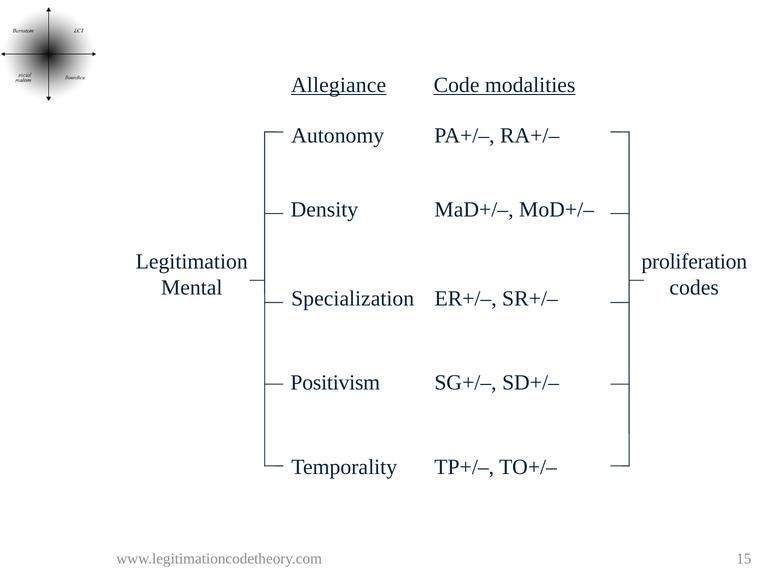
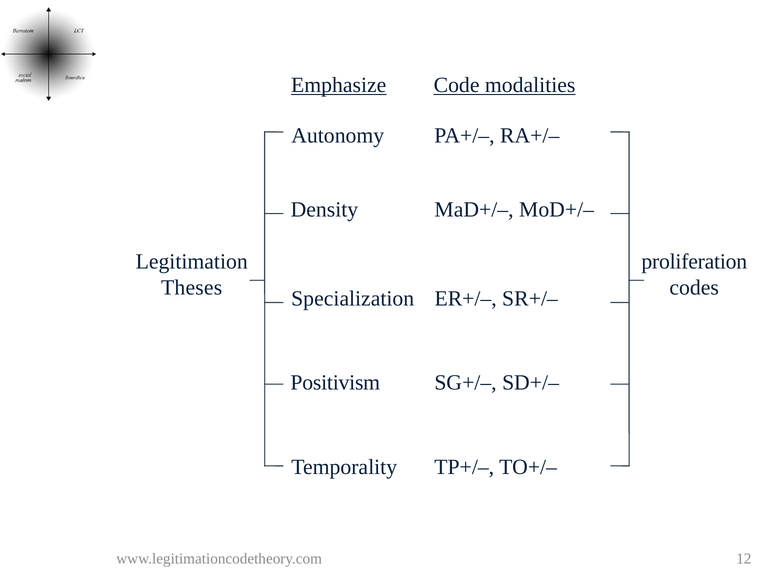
Allegiance: Allegiance -> Emphasize
Mental: Mental -> Theses
15: 15 -> 12
